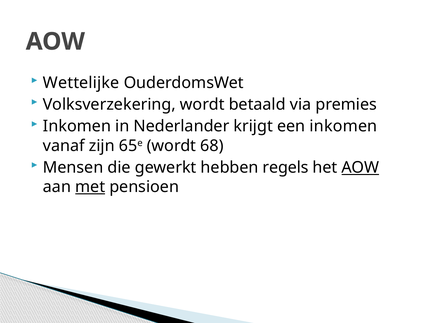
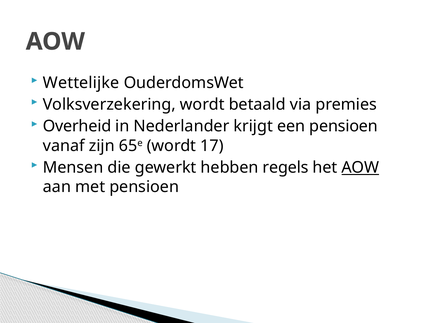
Inkomen at (77, 126): Inkomen -> Overheid
een inkomen: inkomen -> pensioen
68: 68 -> 17
met underline: present -> none
